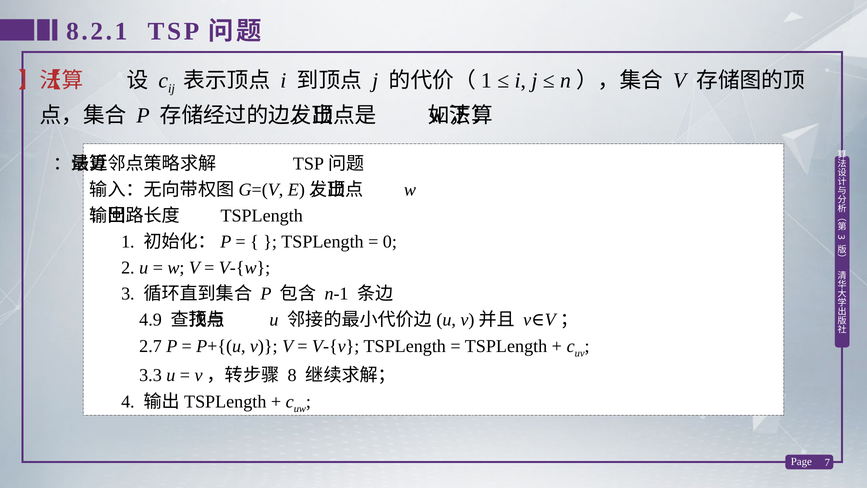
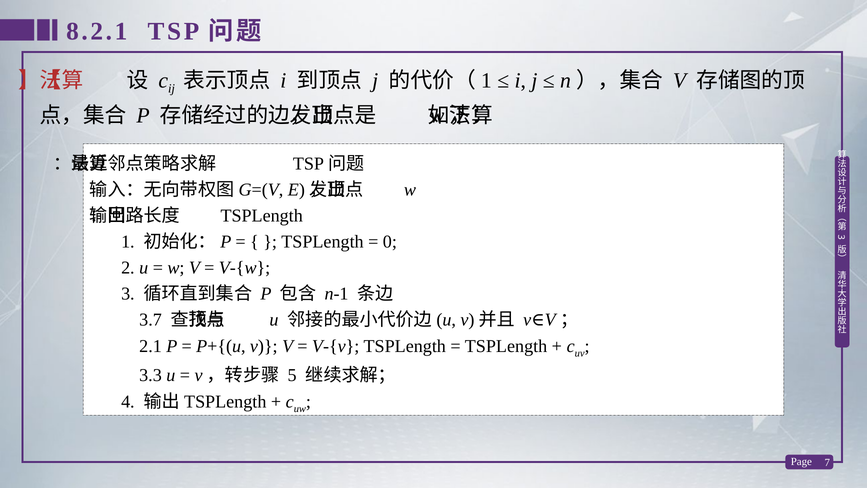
4.9: 4.9 -> 3.7
2.7: 2.7 -> 2.1
8: 8 -> 5
